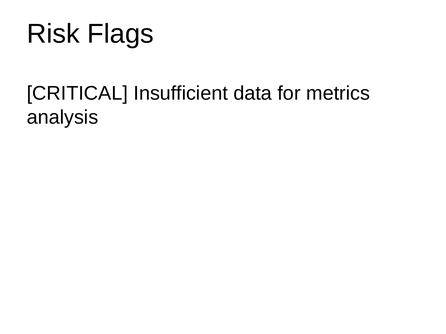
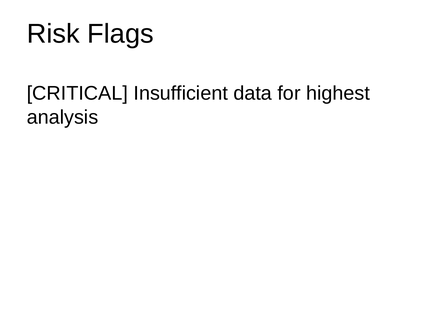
metrics: metrics -> highest
